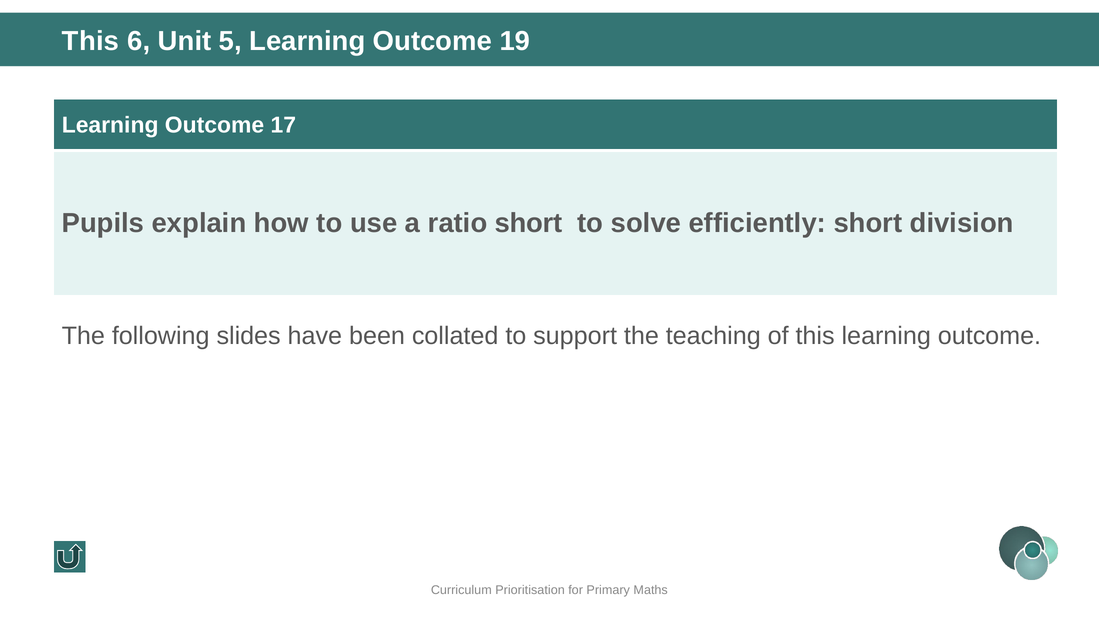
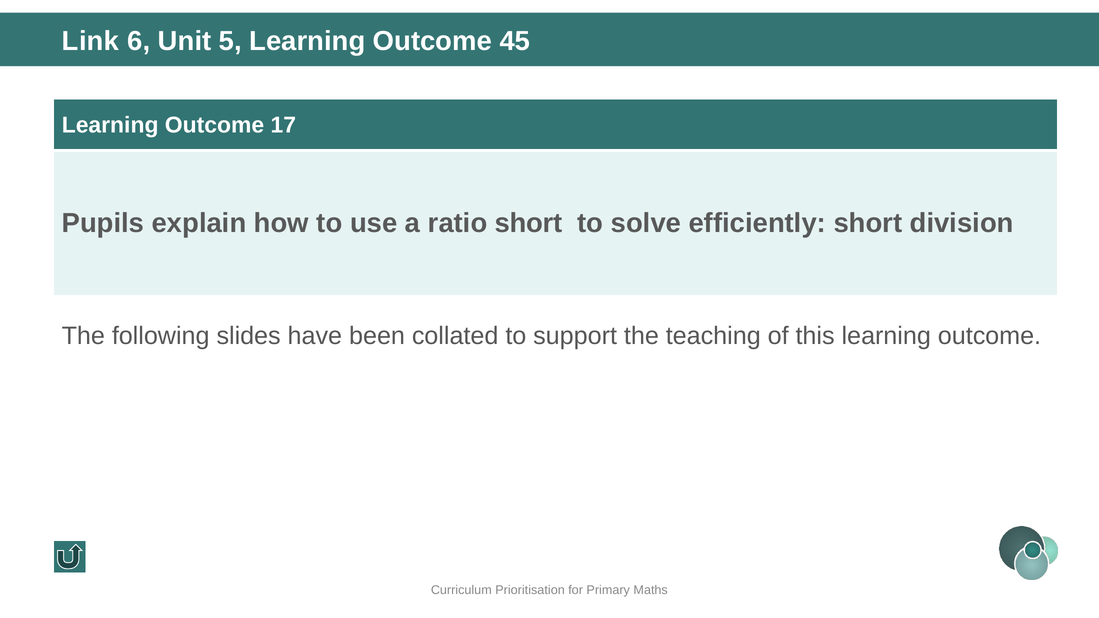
This at (91, 41): This -> Link
19: 19 -> 45
